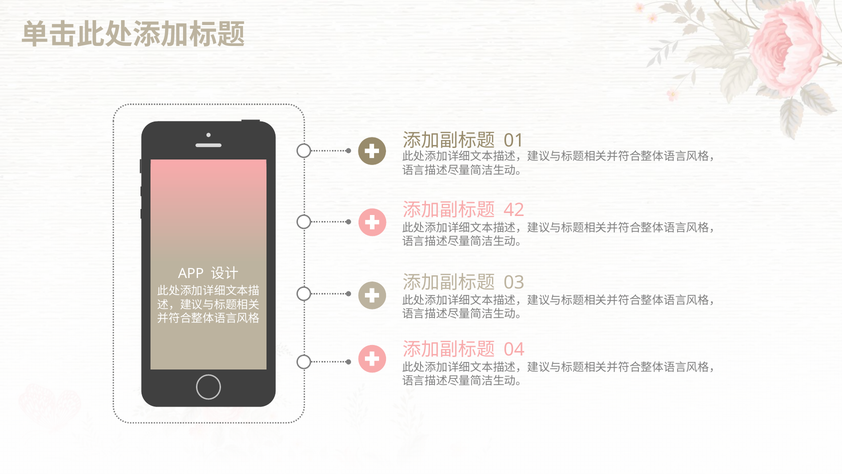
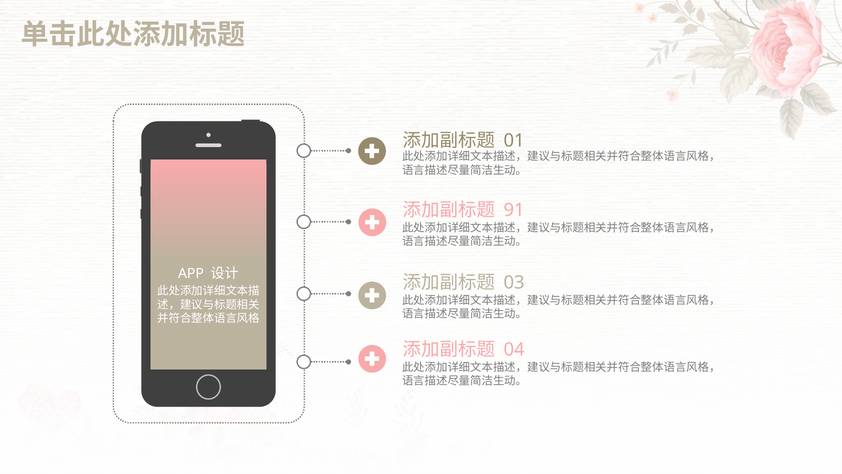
42: 42 -> 91
